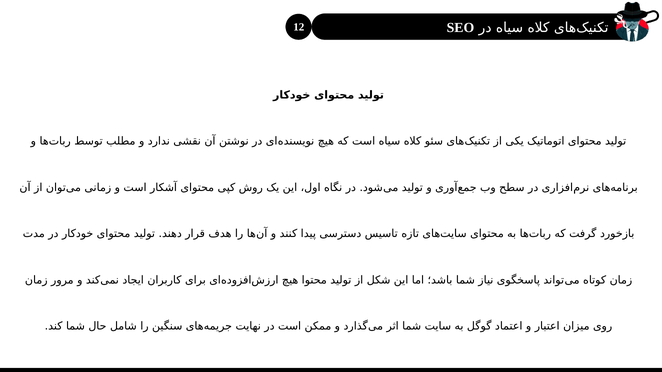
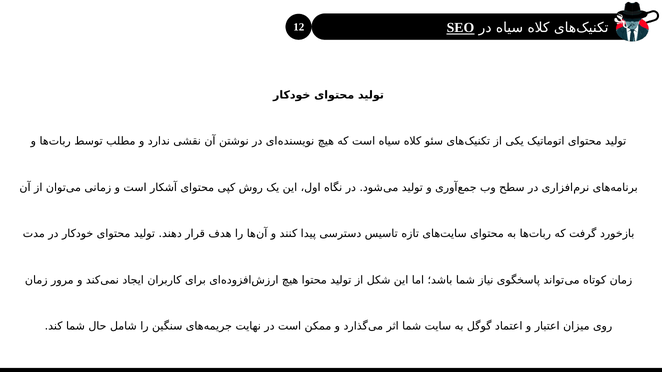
SEO underline: none -> present
